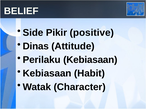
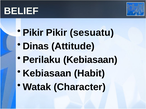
Side at (33, 33): Side -> Pikir
positive: positive -> sesuatu
